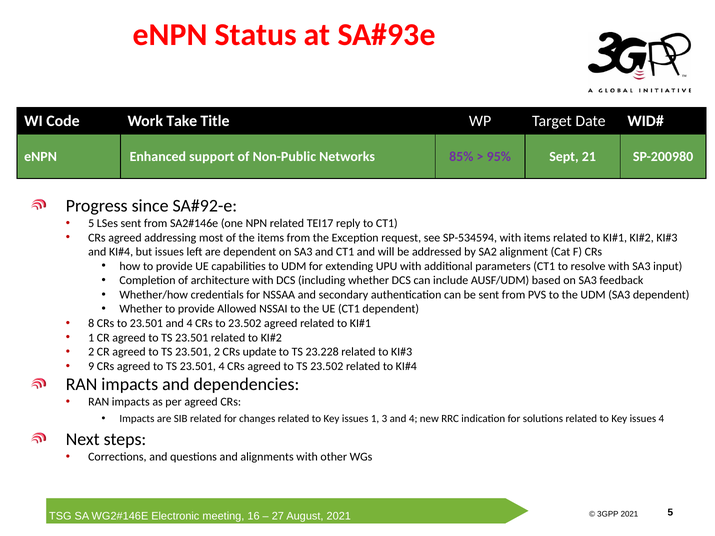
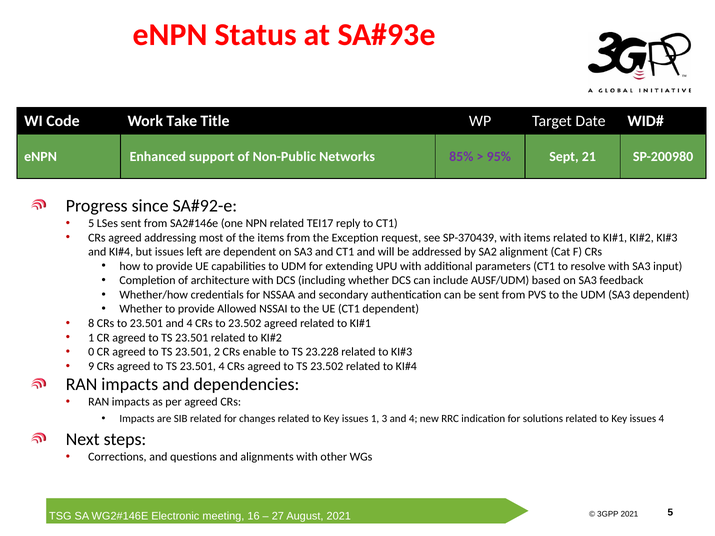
SP-534594: SP-534594 -> SP-370439
2 at (91, 352): 2 -> 0
update: update -> enable
